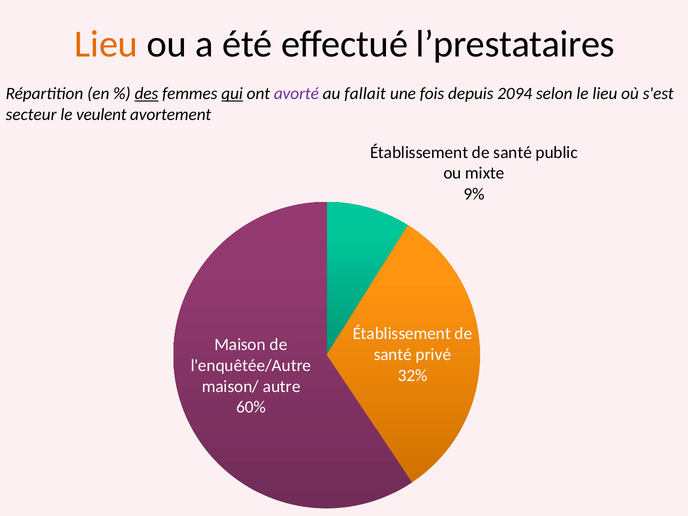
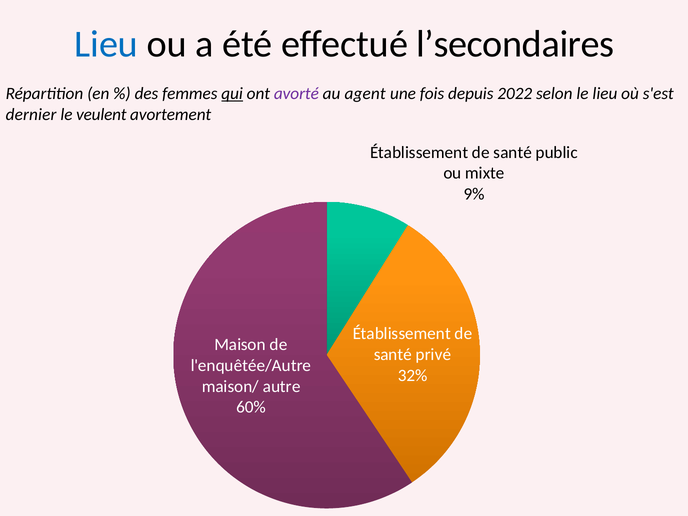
Lieu at (106, 44) colour: orange -> blue
l’prestataires: l’prestataires -> l’secondaires
des underline: present -> none
fallait: fallait -> agent
2094: 2094 -> 2022
secteur: secteur -> dernier
